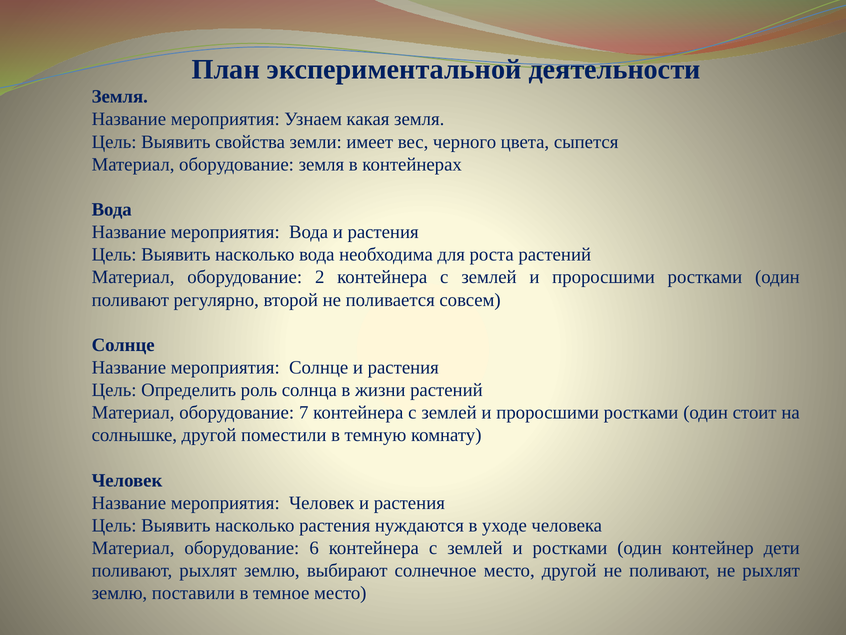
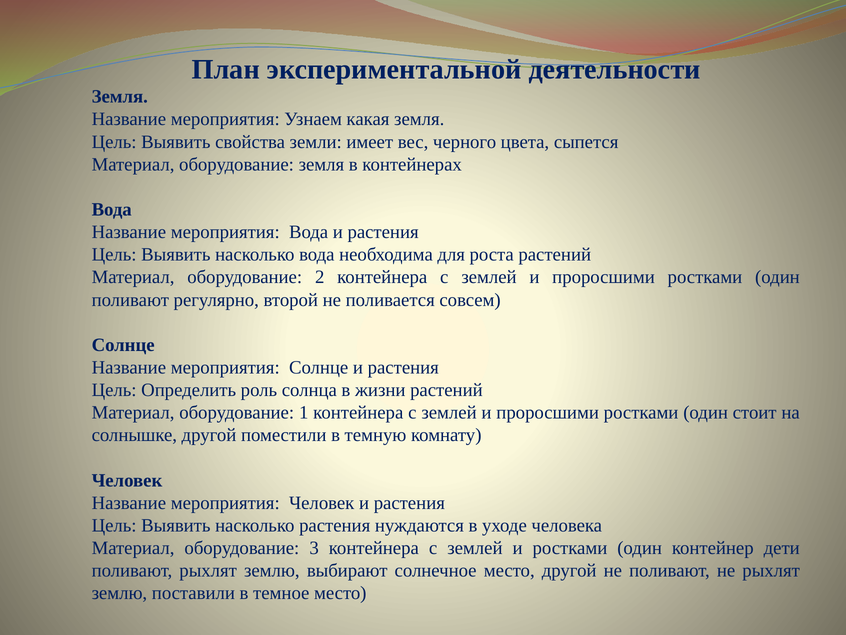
7: 7 -> 1
6: 6 -> 3
